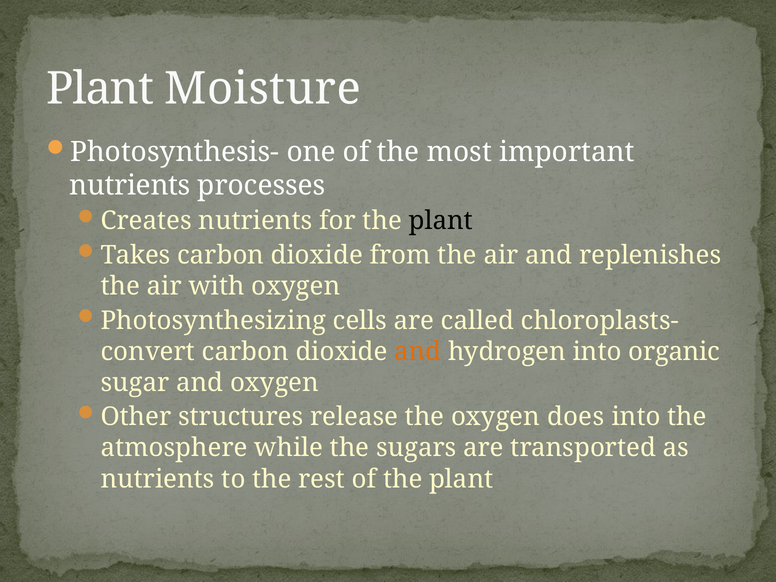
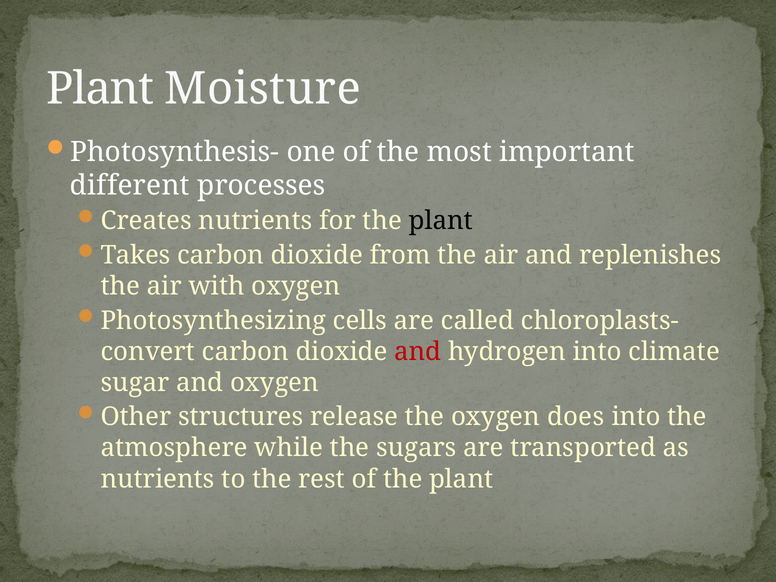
nutrients at (130, 186): nutrients -> different
and at (418, 352) colour: orange -> red
organic: organic -> climate
